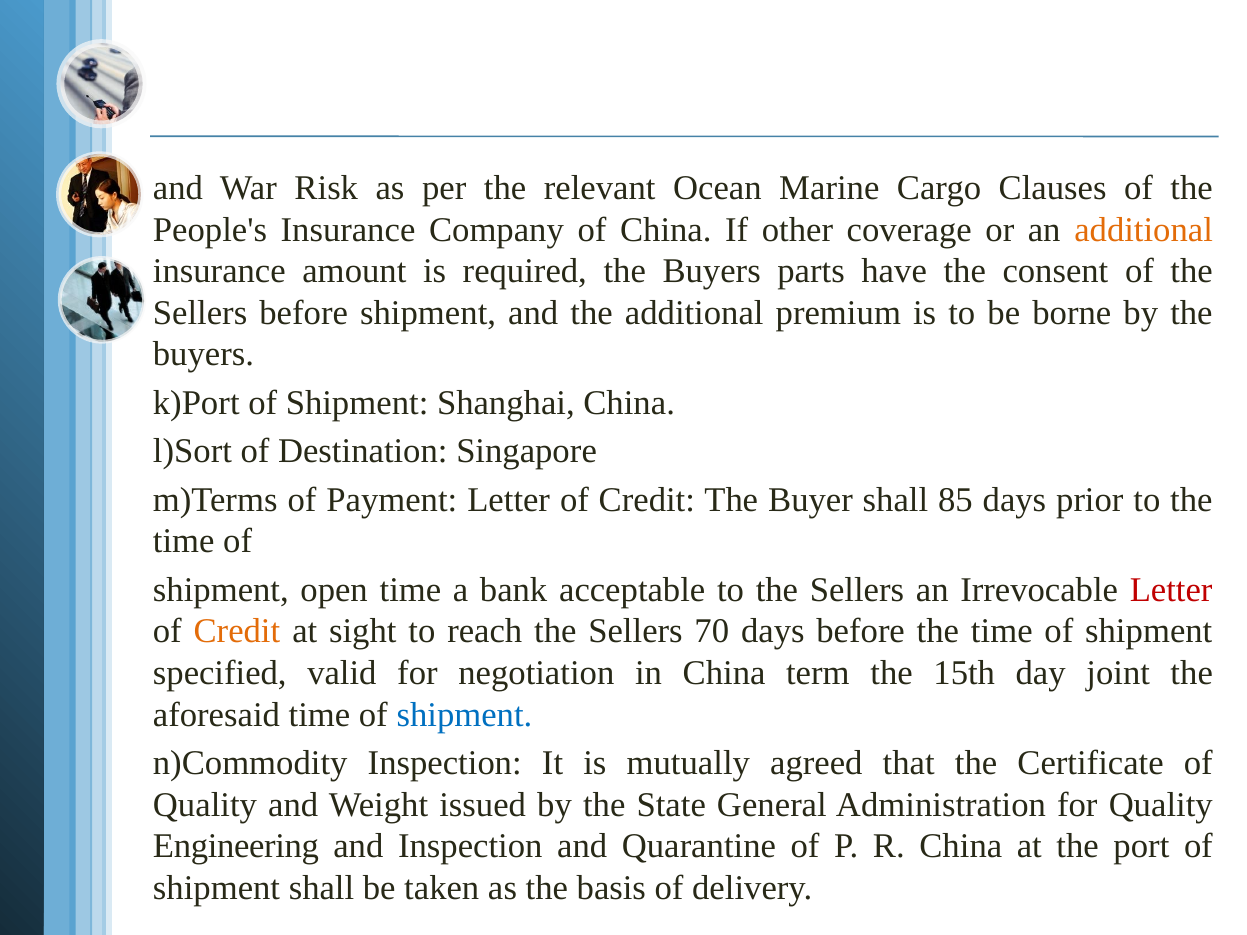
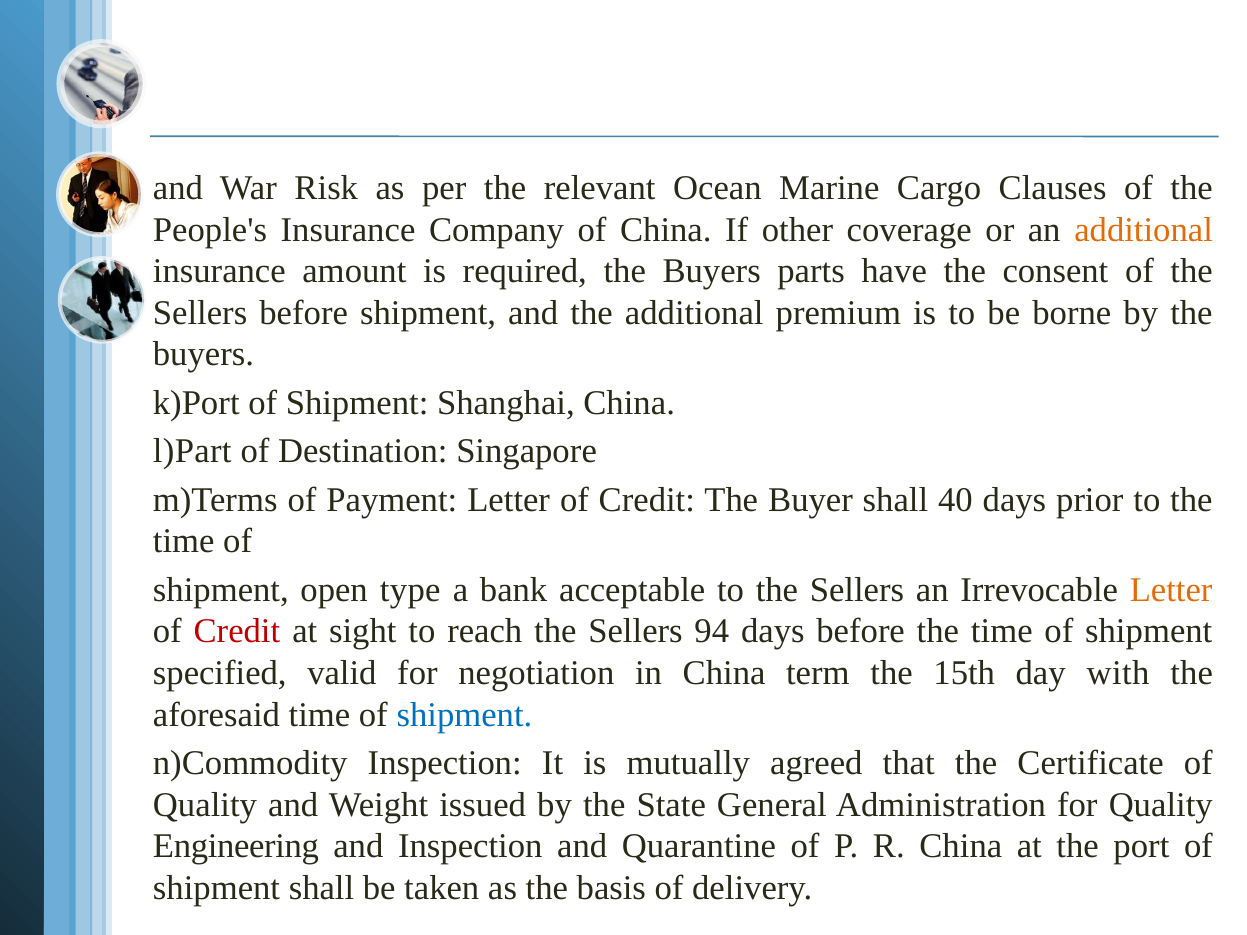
l)Sort: l)Sort -> l)Part
85: 85 -> 40
open time: time -> type
Letter at (1171, 590) colour: red -> orange
Credit at (237, 632) colour: orange -> red
70: 70 -> 94
joint: joint -> with
